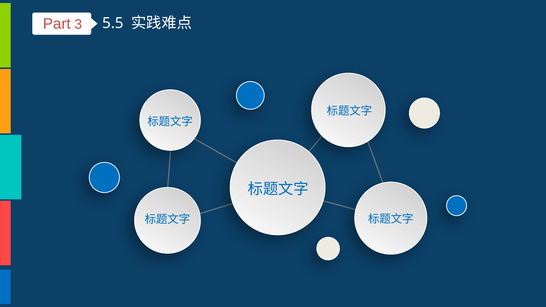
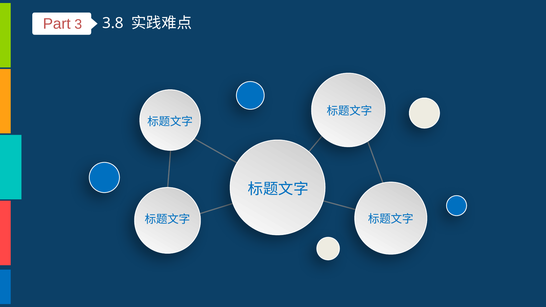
5.5: 5.5 -> 3.8
